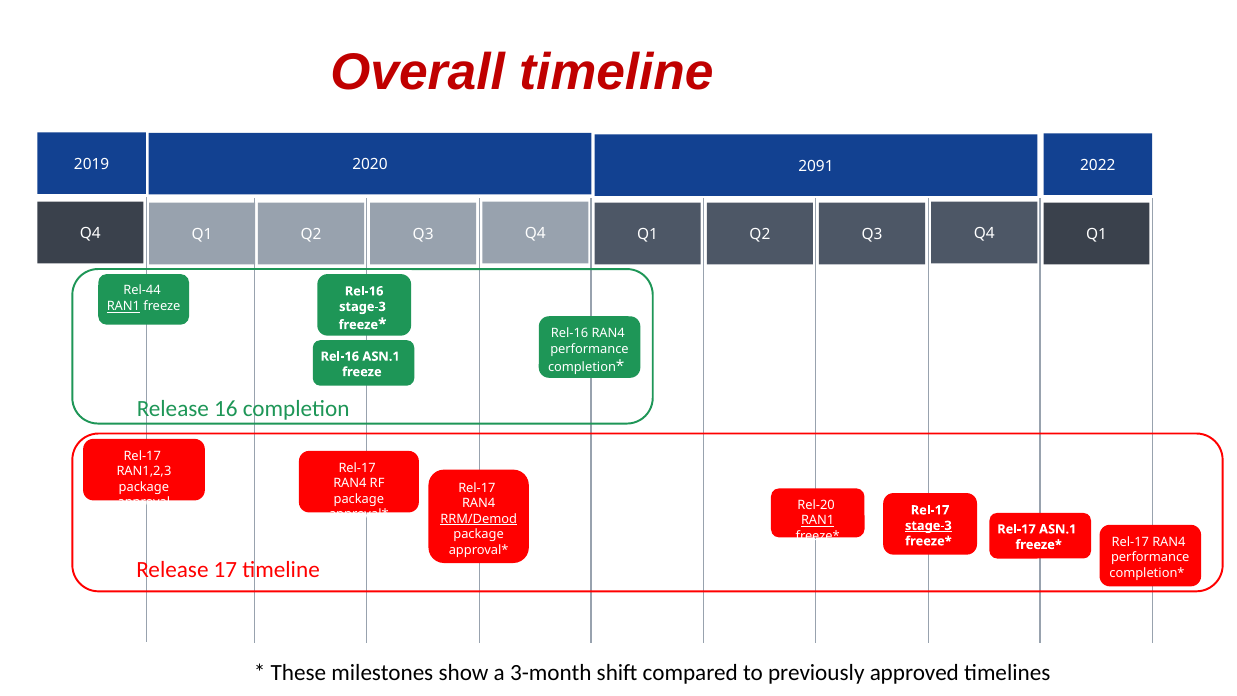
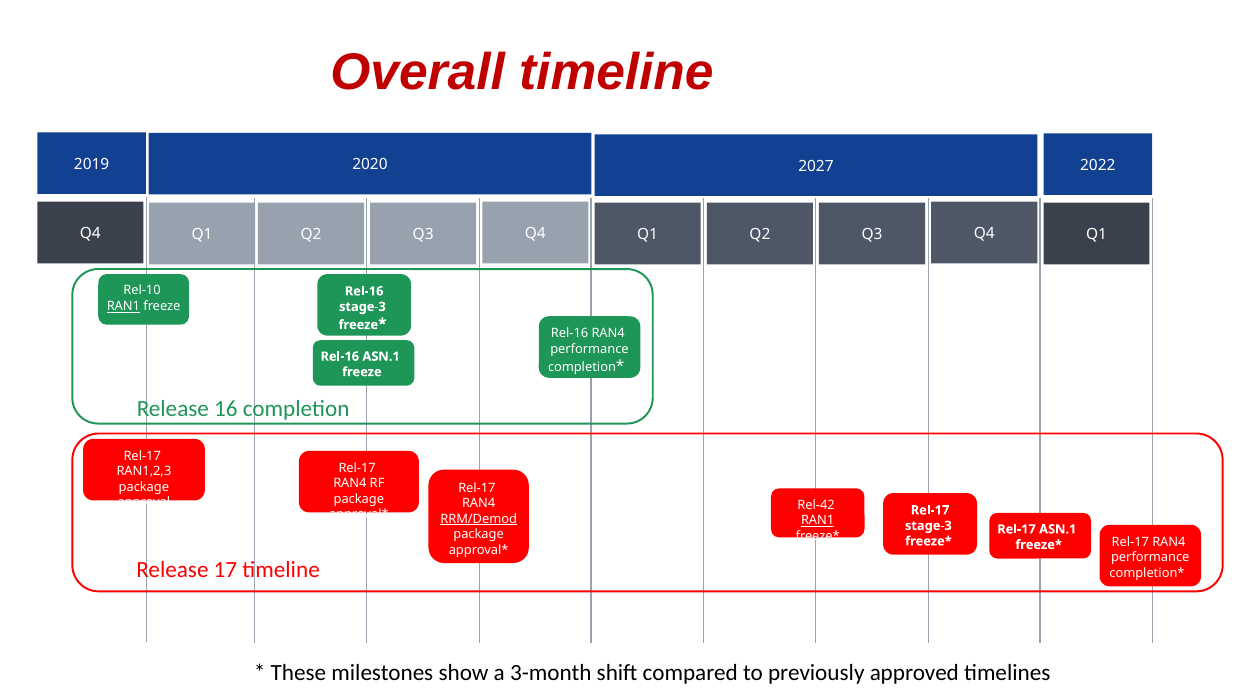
2091: 2091 -> 2027
Rel-44: Rel-44 -> Rel-10
Rel-20: Rel-20 -> Rel-42
stage-3 at (928, 526) underline: present -> none
